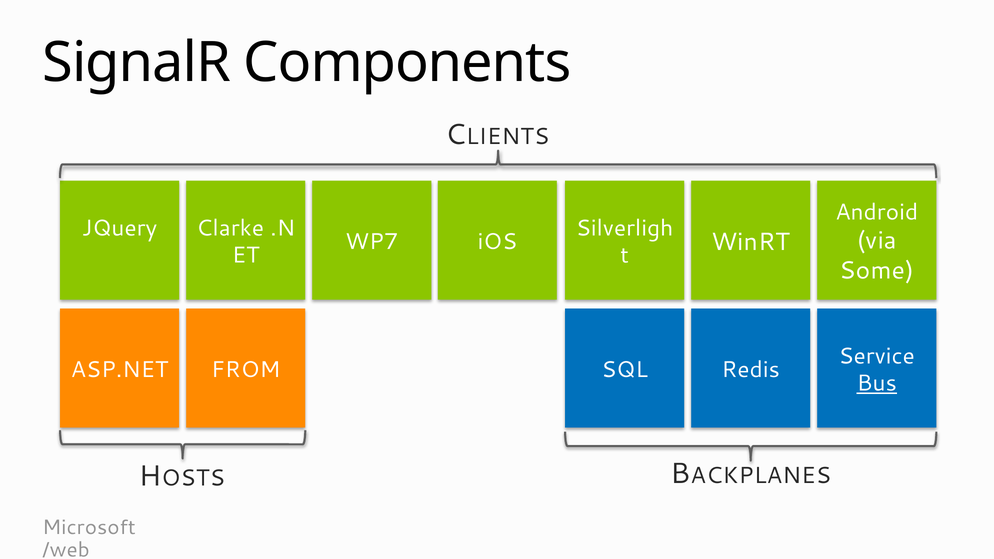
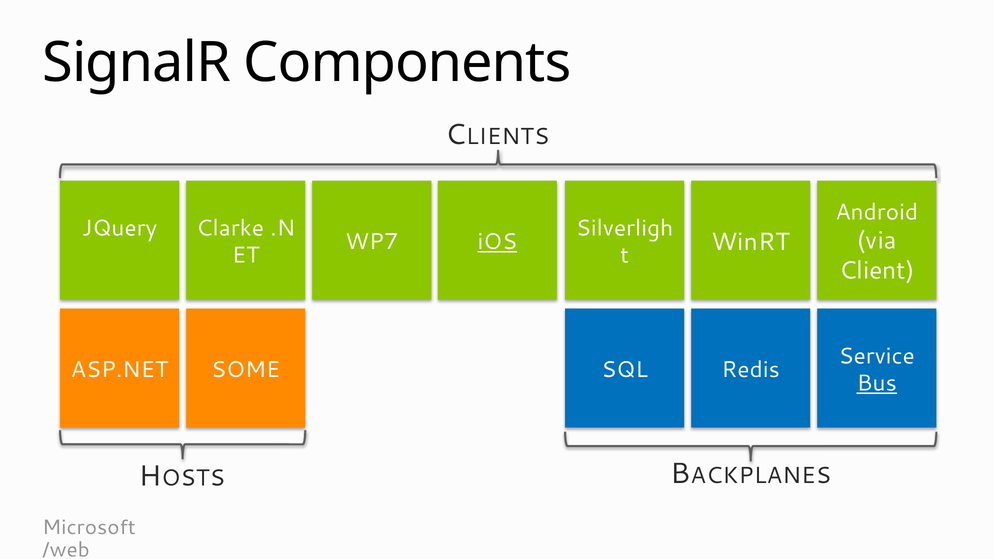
iOS underline: none -> present
Some: Some -> Client
FROM: FROM -> SOME
